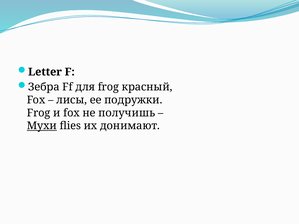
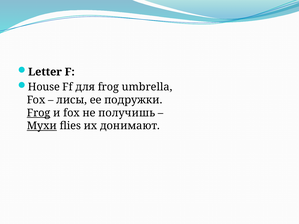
Зебра: Зебра -> House
красный: красный -> umbrella
Frog at (39, 113) underline: none -> present
